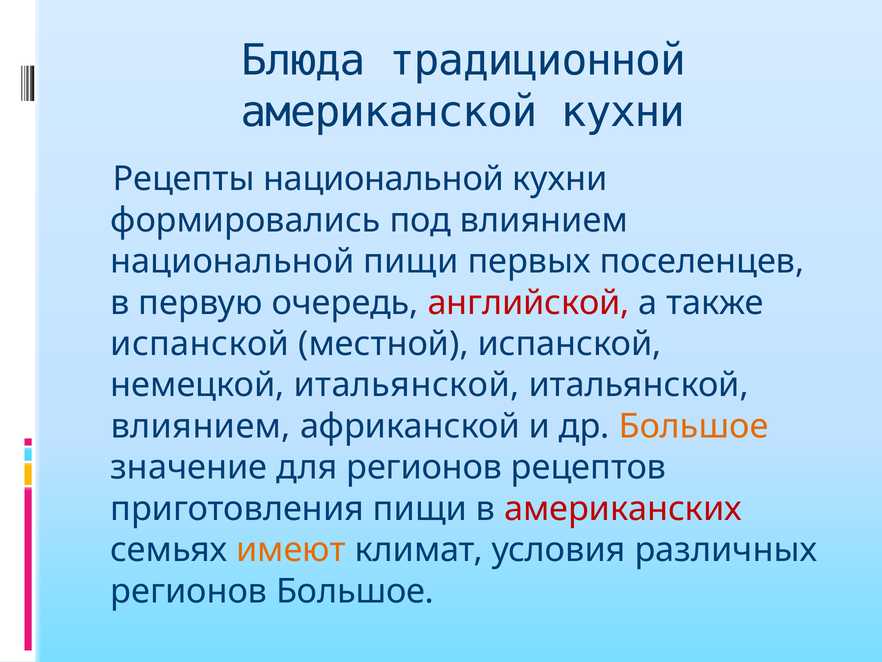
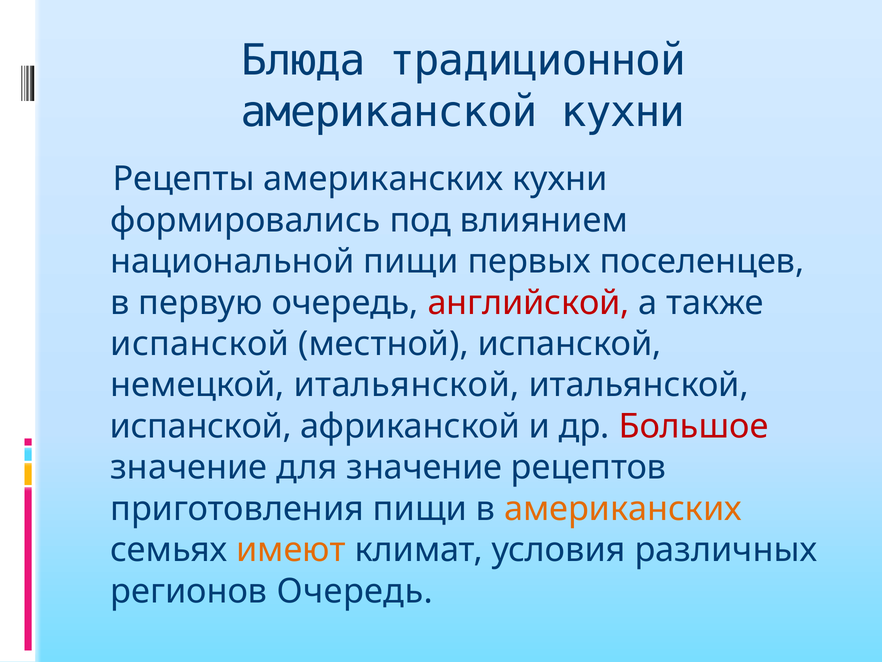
Рецепты национальной: национальной -> американских
влиянием at (201, 426): влиянием -> испанской
Большое at (694, 426) colour: orange -> red
для регионов: регионов -> значение
американских at (623, 508) colour: red -> orange
регионов Большое: Большое -> Очередь
